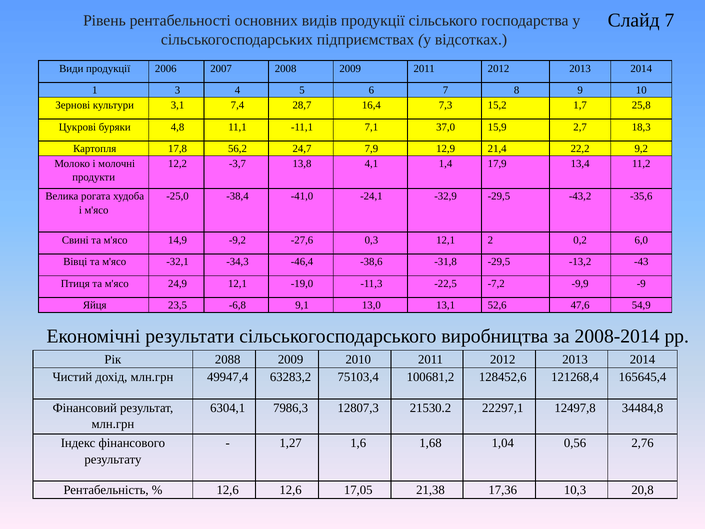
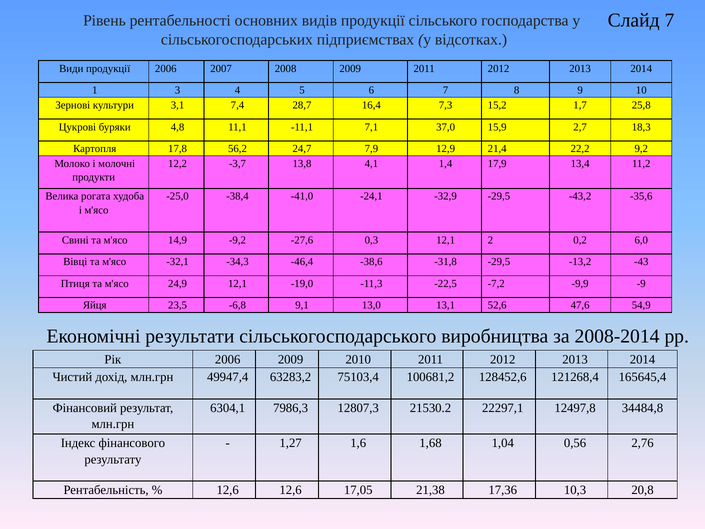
Рік 2088: 2088 -> 2006
